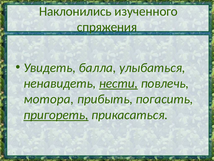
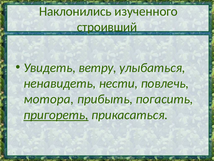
спряжения: спряжения -> строивший
балла: балла -> ветру
нести underline: present -> none
